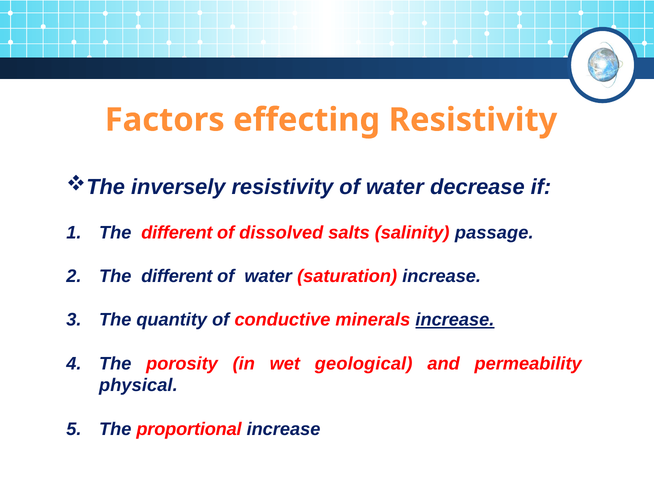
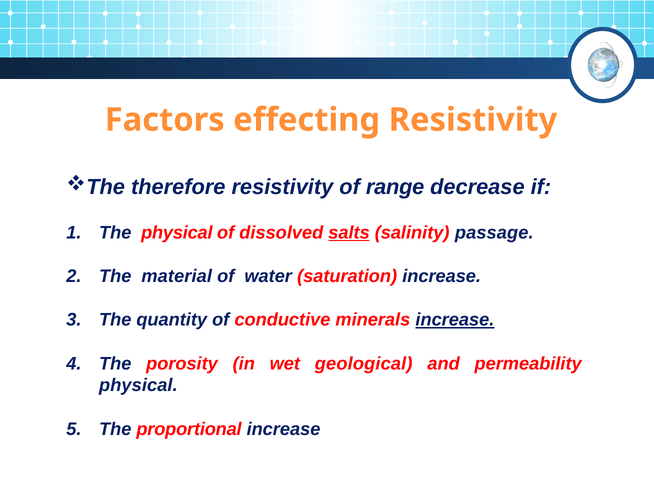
inversely: inversely -> therefore
resistivity of water: water -> range
different at (177, 232): different -> physical
salts underline: none -> present
different at (177, 276): different -> material
